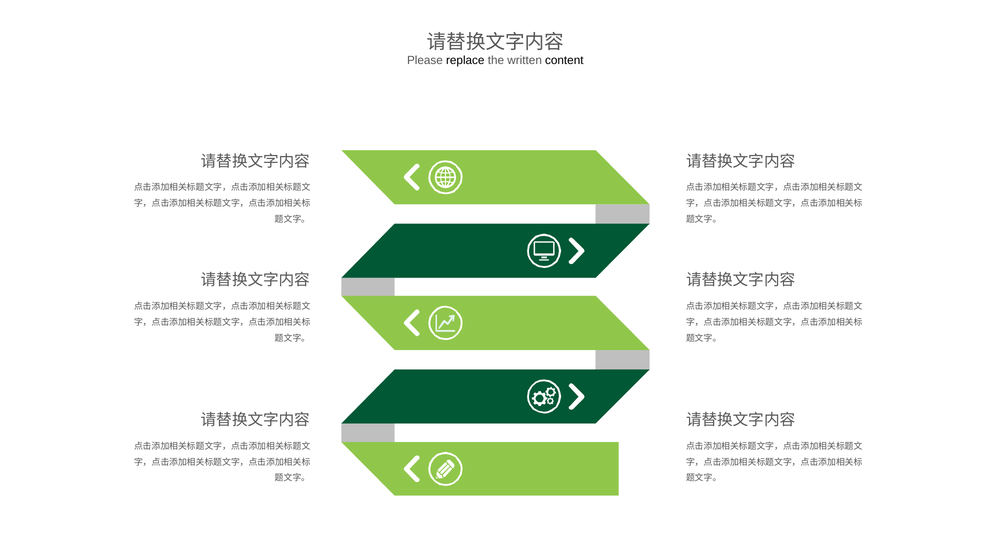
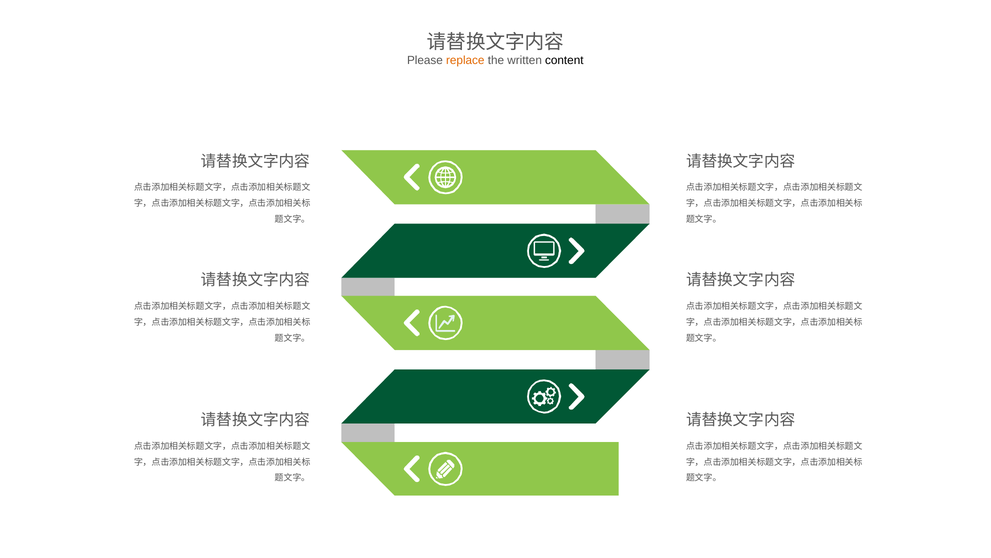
replace colour: black -> orange
